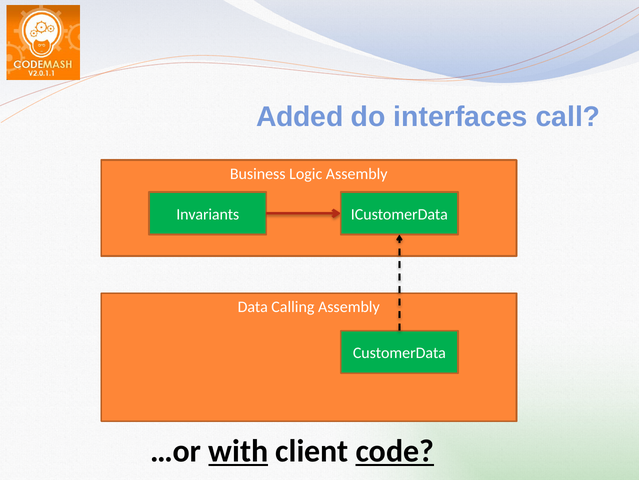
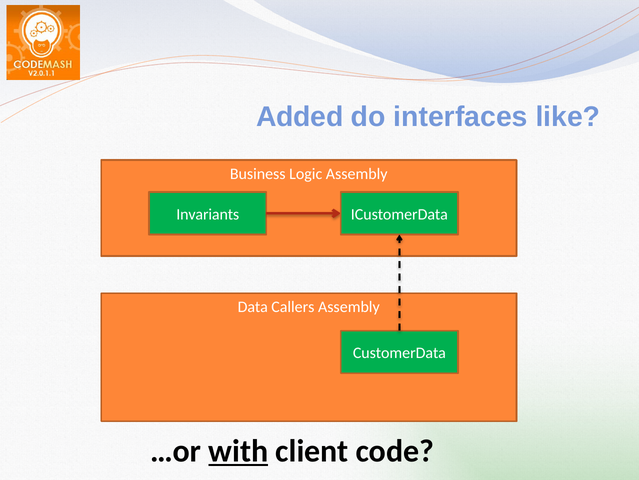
call: call -> like
Calling: Calling -> Callers
code underline: present -> none
